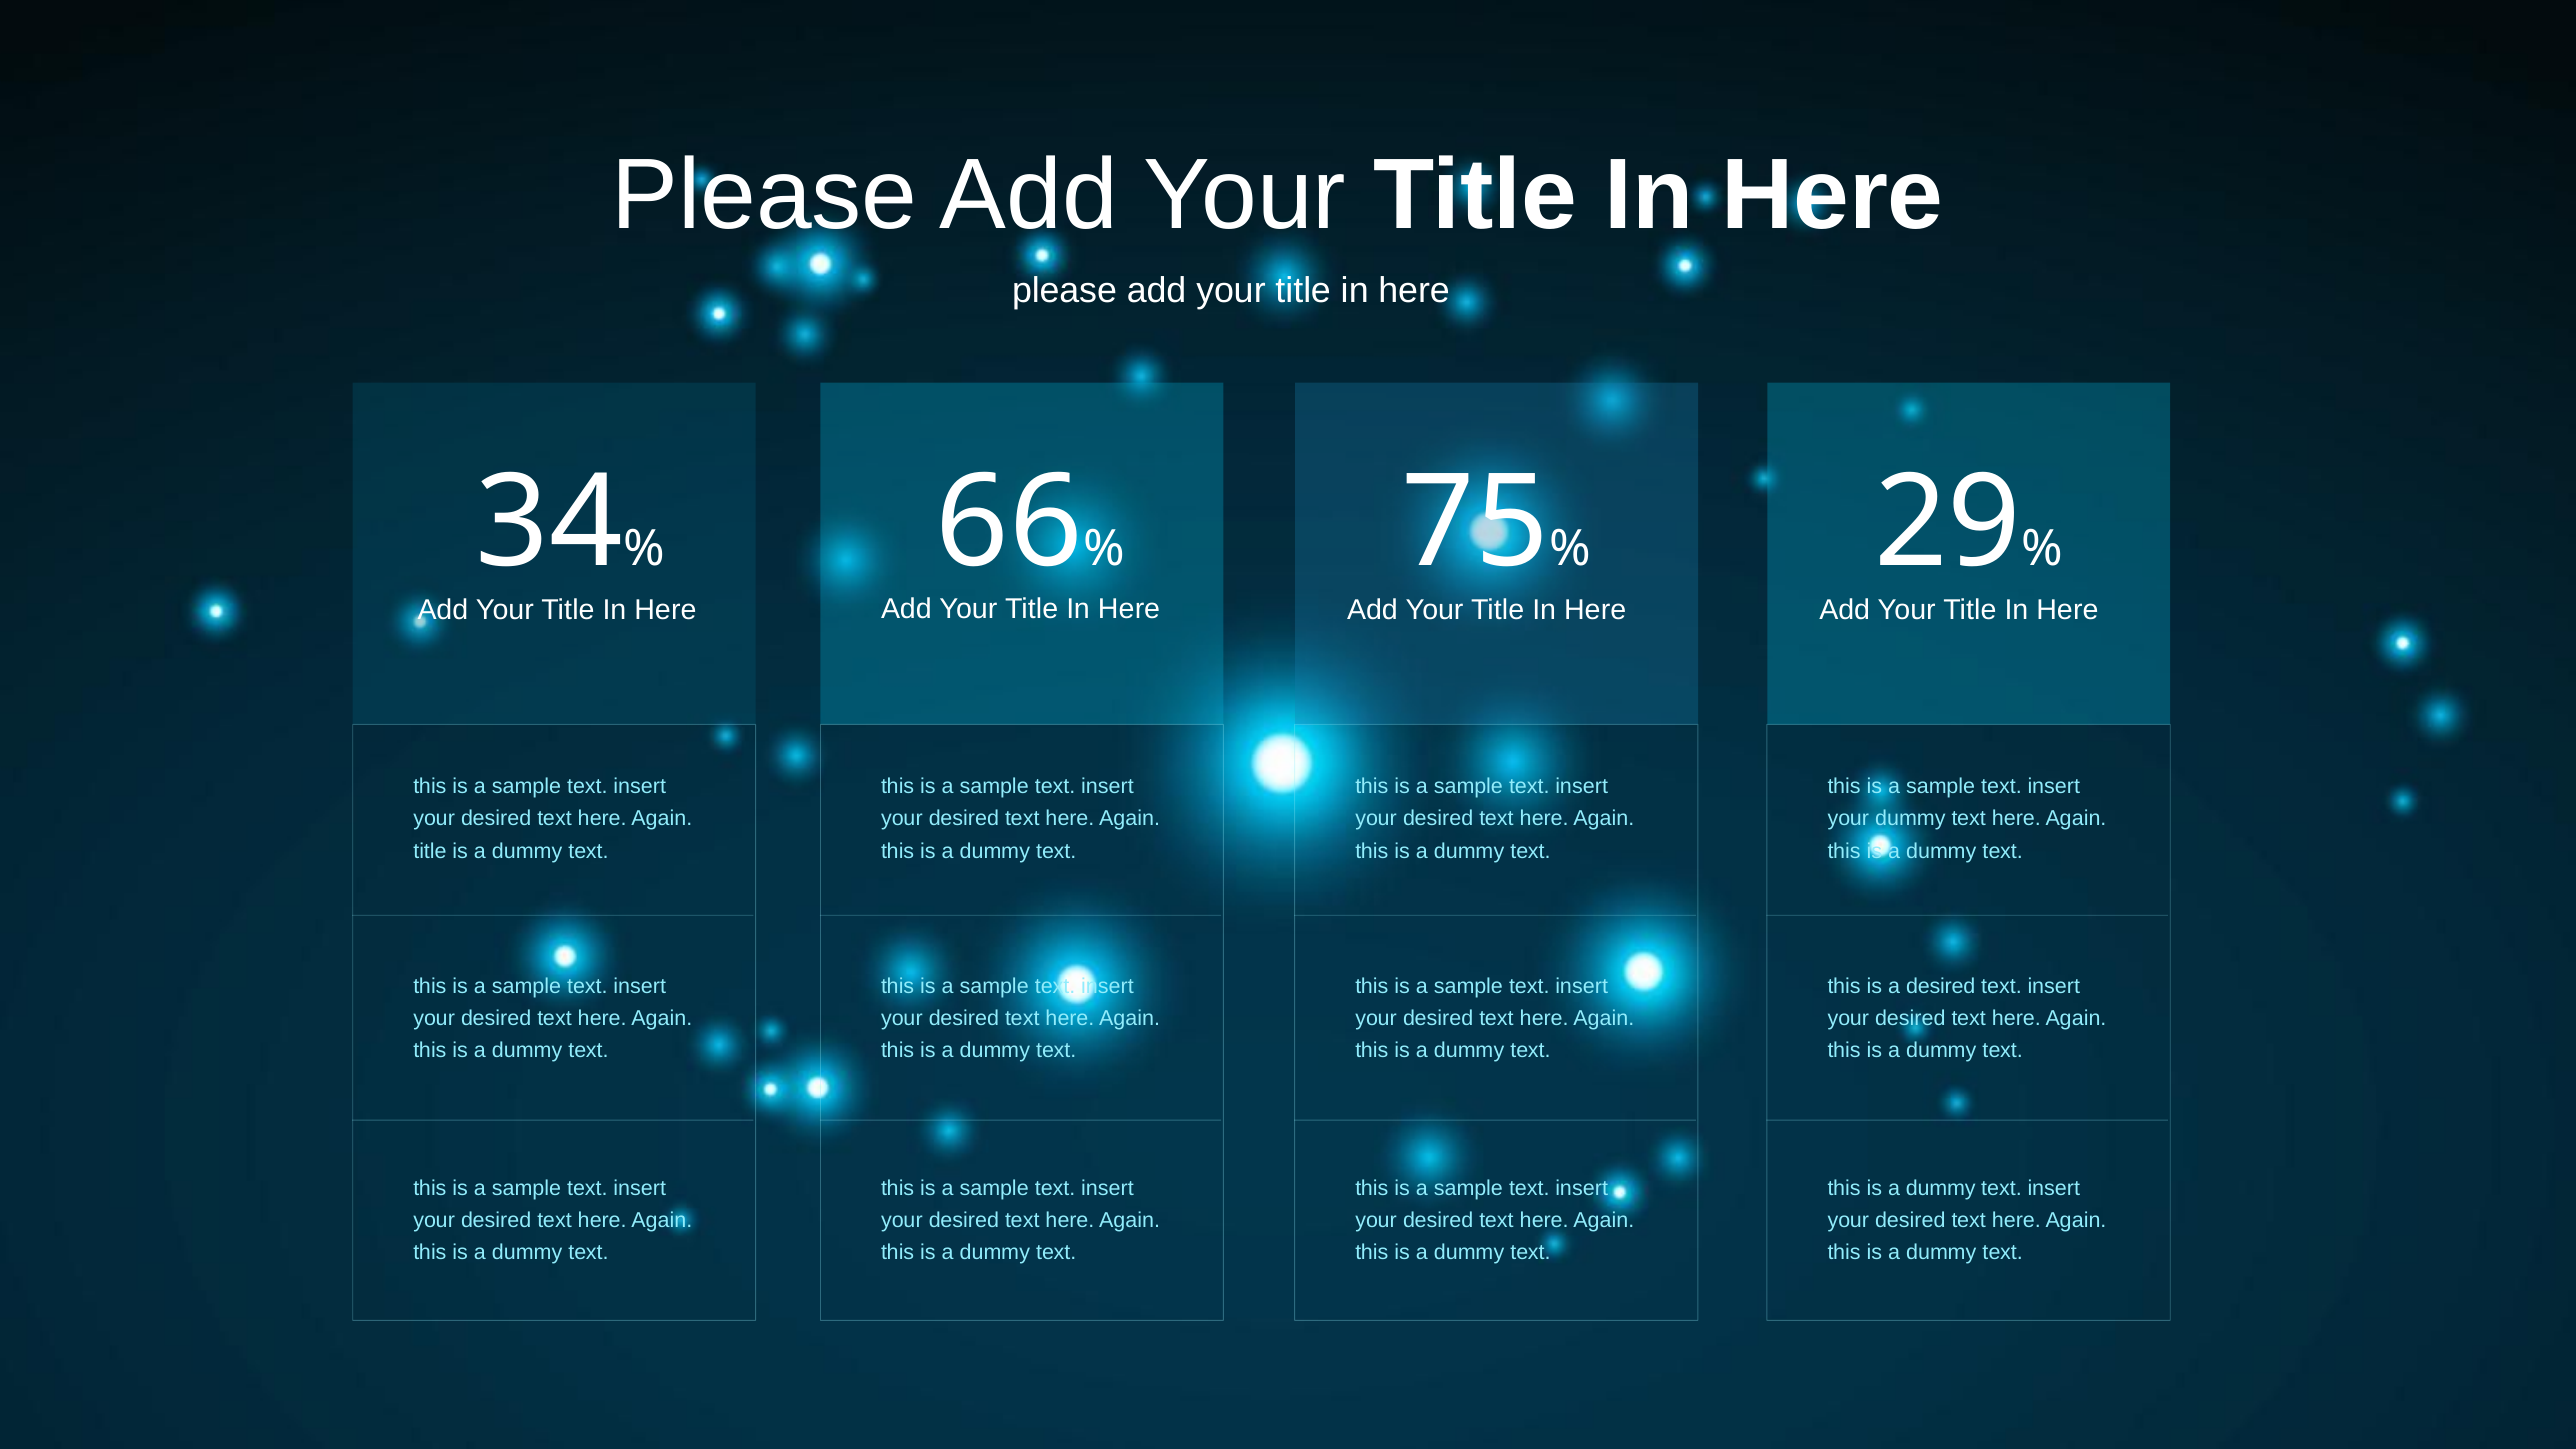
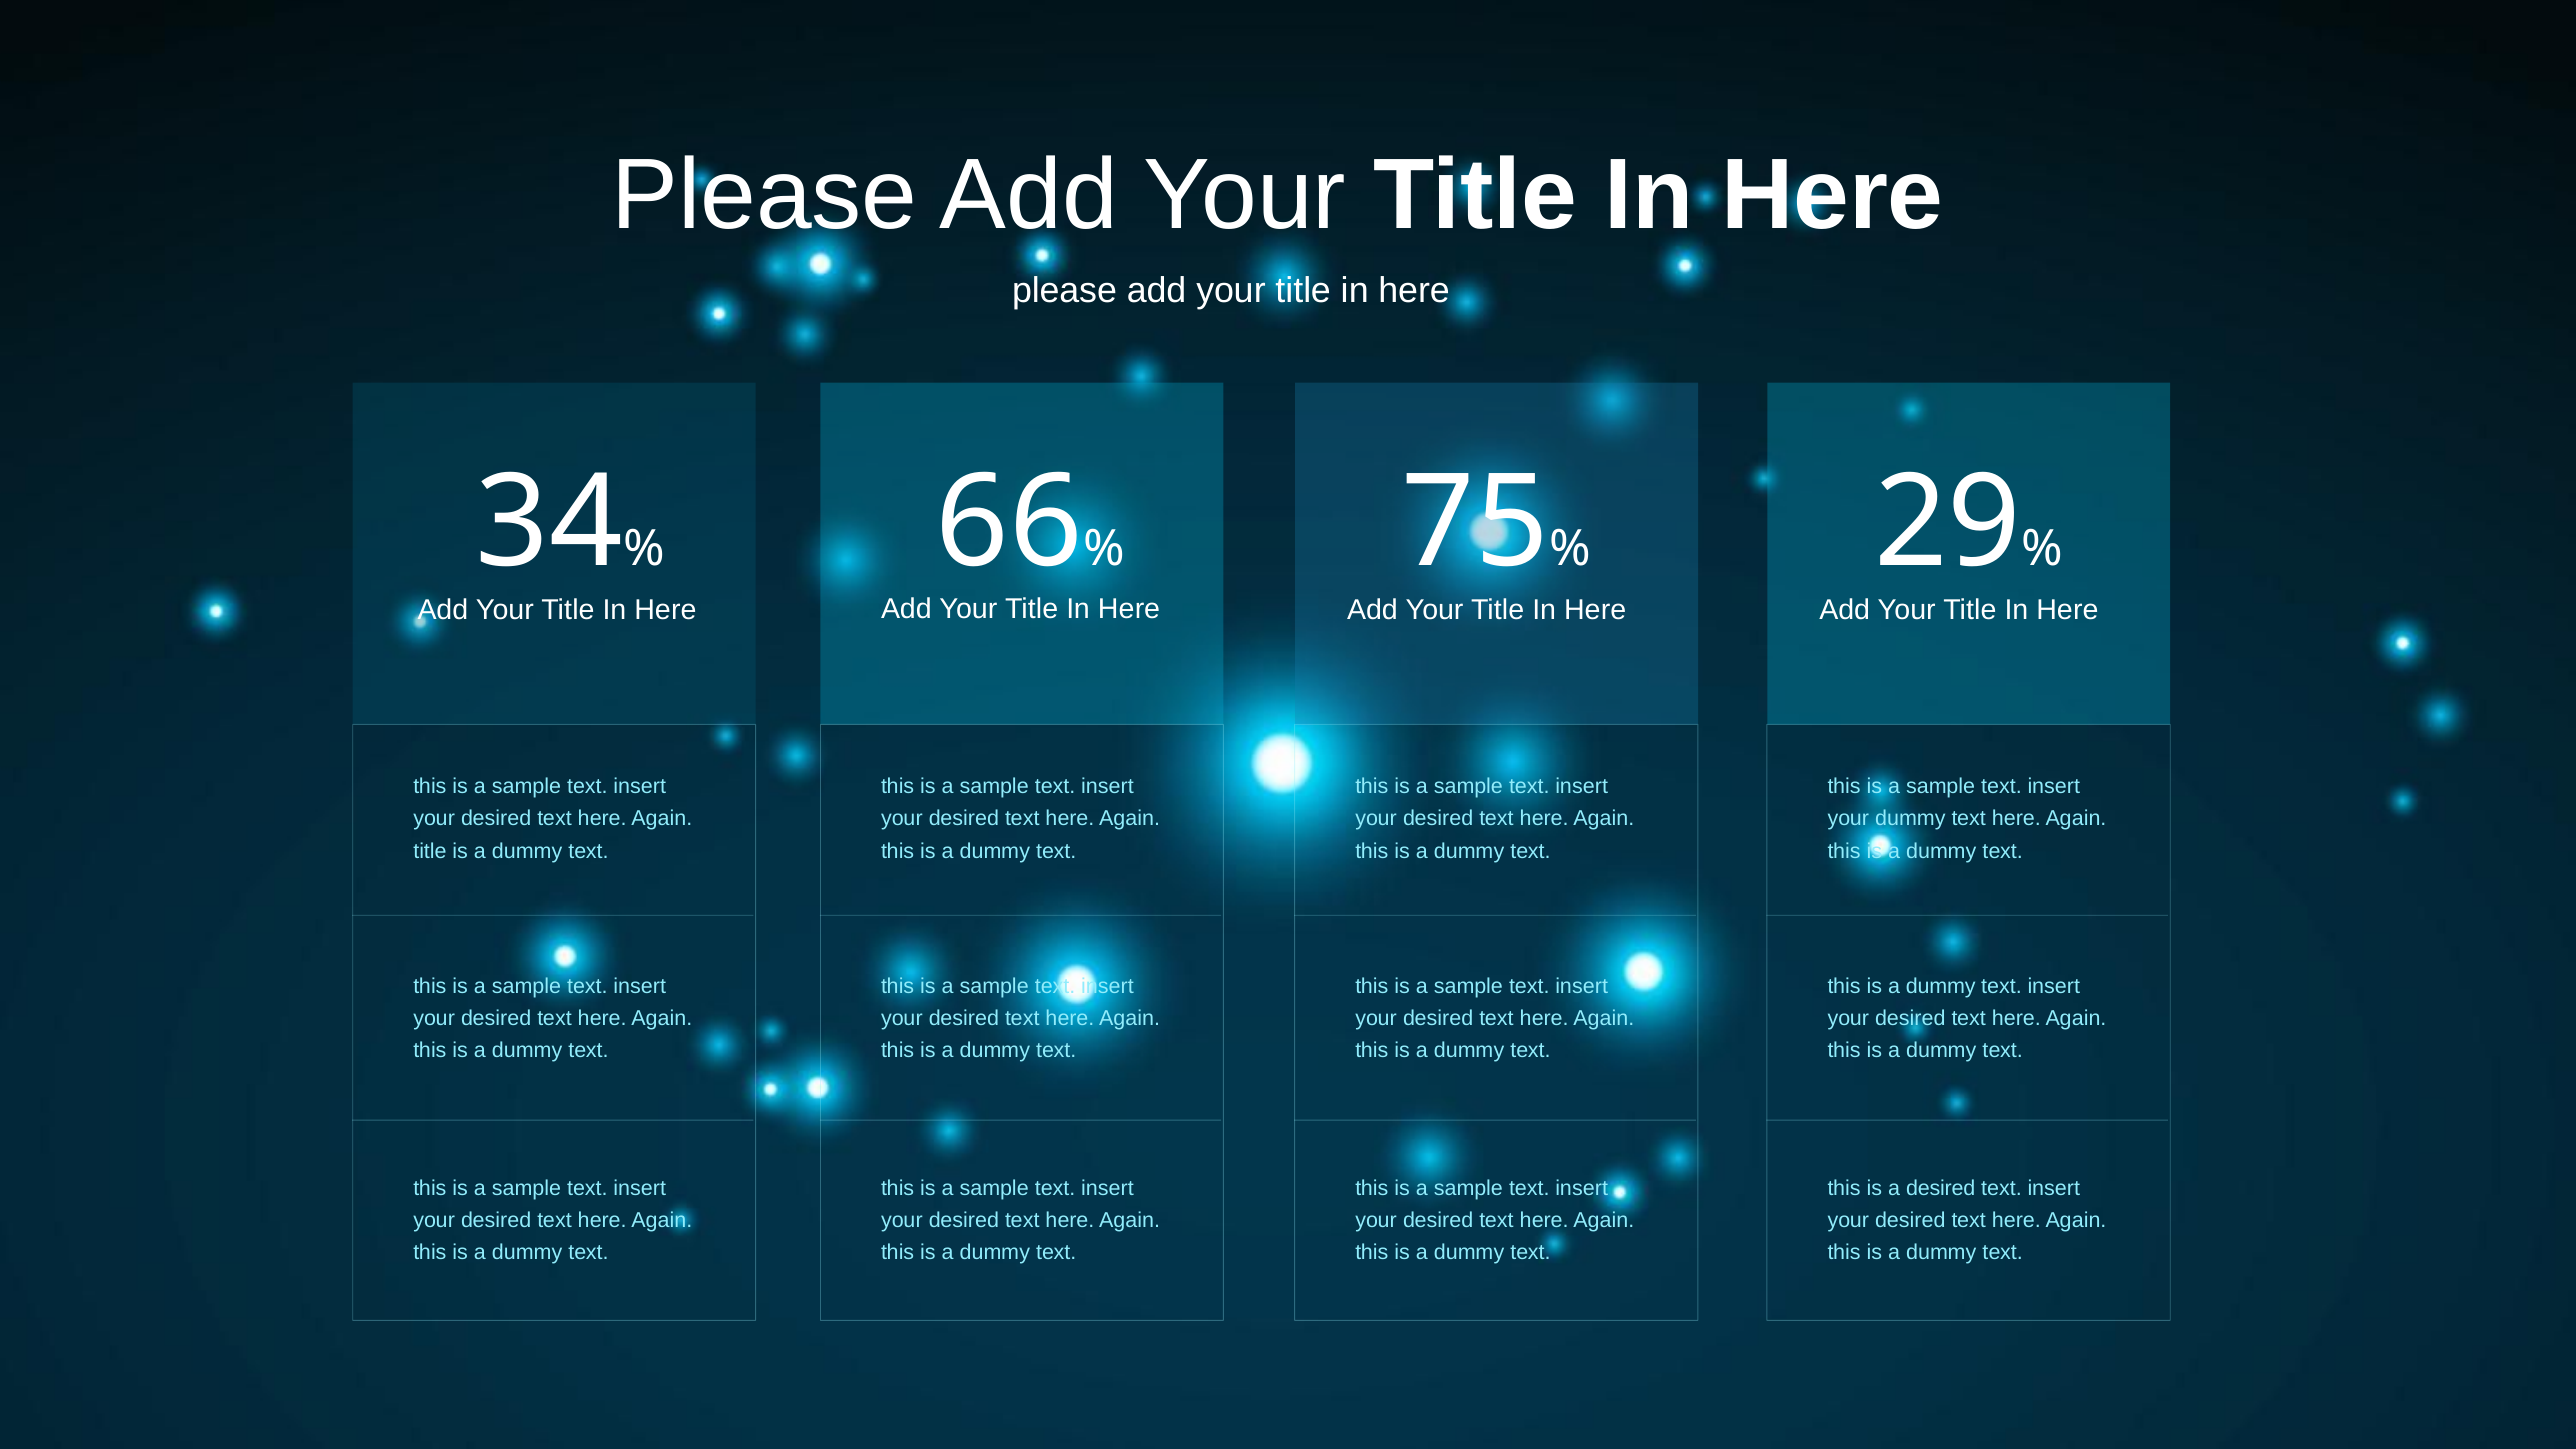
desired at (1941, 986): desired -> dummy
dummy at (1941, 1188): dummy -> desired
